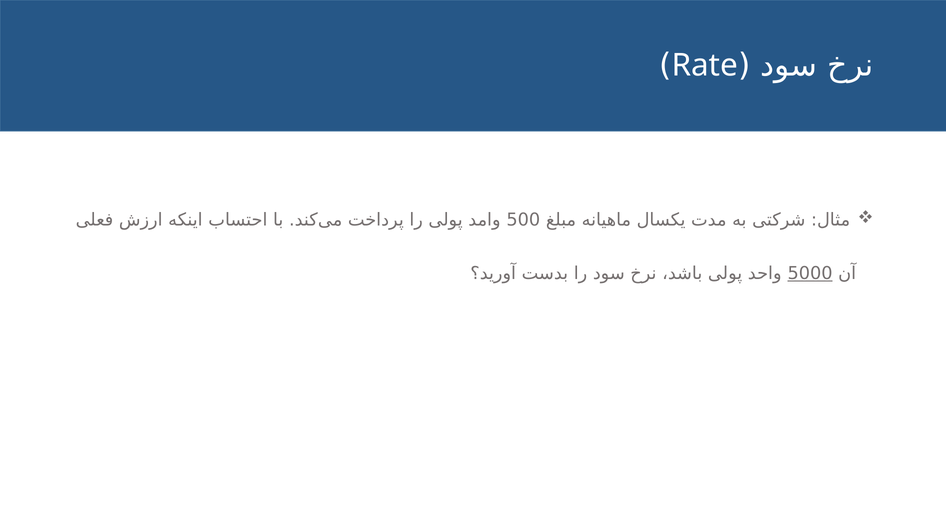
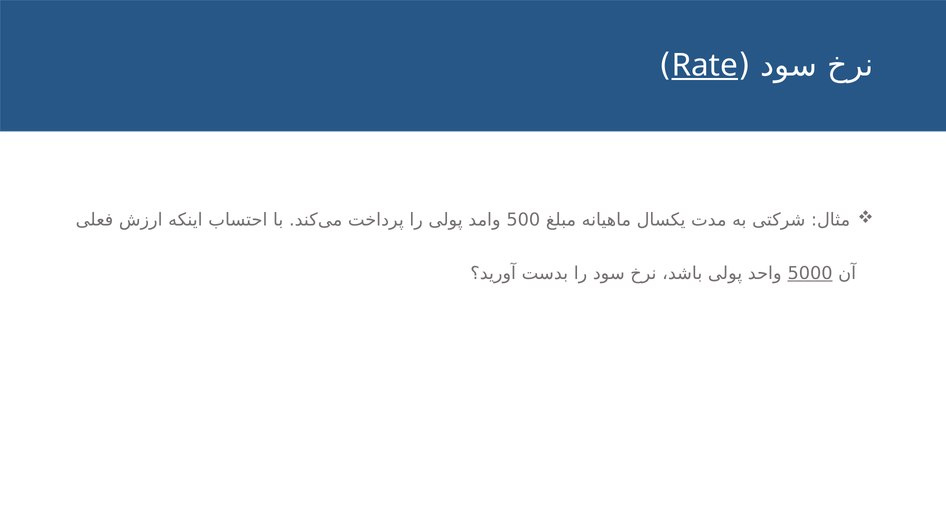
Rate underline: none -> present
